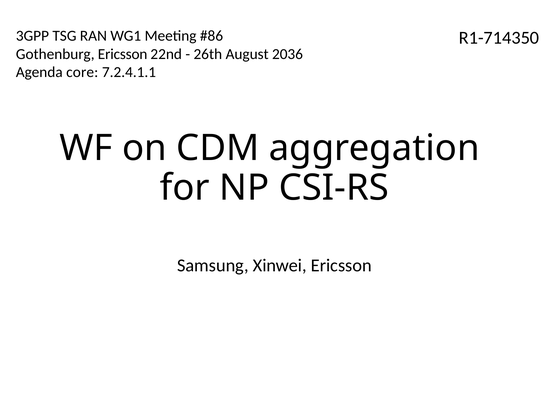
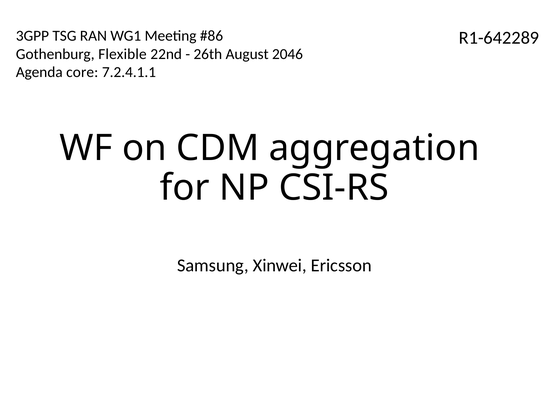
R1-714350: R1-714350 -> R1-642289
Gothenburg Ericsson: Ericsson -> Flexible
2036: 2036 -> 2046
